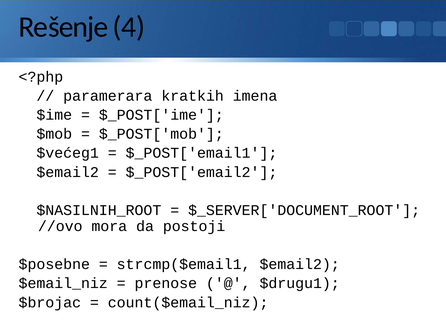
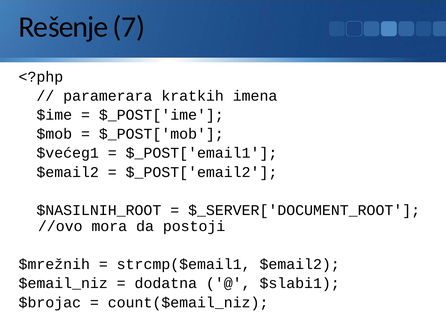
4: 4 -> 7
$posebne: $posebne -> $mrežnih
prenose: prenose -> dodatna
$drugu1: $drugu1 -> $slabi1
